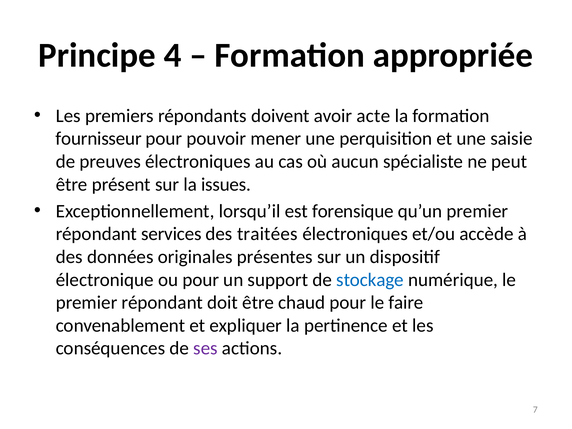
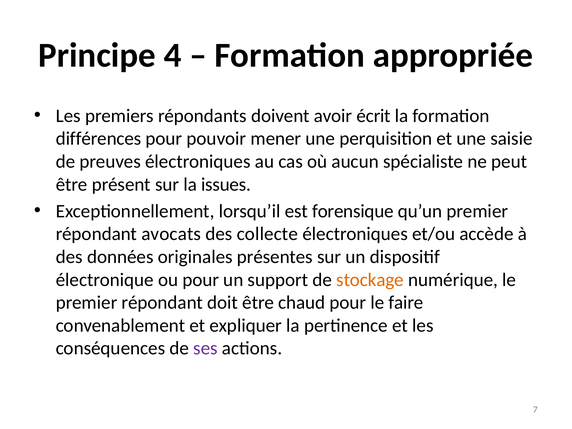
acte: acte -> écrit
fournisseur: fournisseur -> différences
services: services -> avocats
traitées: traitées -> collecte
stockage colour: blue -> orange
